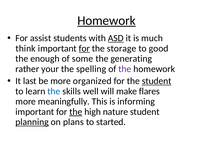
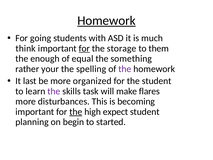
assist: assist -> going
ASD underline: present -> none
good: good -> them
some: some -> equal
generating: generating -> something
student at (157, 81) underline: present -> none
the at (54, 91) colour: blue -> purple
well: well -> task
meaningfully: meaningfully -> disturbances
informing: informing -> becoming
nature: nature -> expect
planning underline: present -> none
plans: plans -> begin
